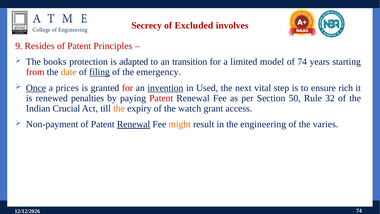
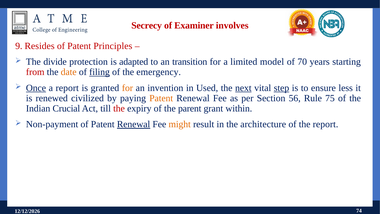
Excluded: Excluded -> Examiner
books: books -> divide
of 74: 74 -> 70
a prices: prices -> report
for at (127, 88) colour: red -> orange
invention underline: present -> none
next underline: none -> present
step underline: none -> present
rich: rich -> less
penalties: penalties -> civilized
Patent at (161, 98) colour: red -> orange
50: 50 -> 56
32: 32 -> 75
the at (119, 108) colour: orange -> red
watch: watch -> parent
access: access -> within
engineering: engineering -> architecture
the varies: varies -> report
